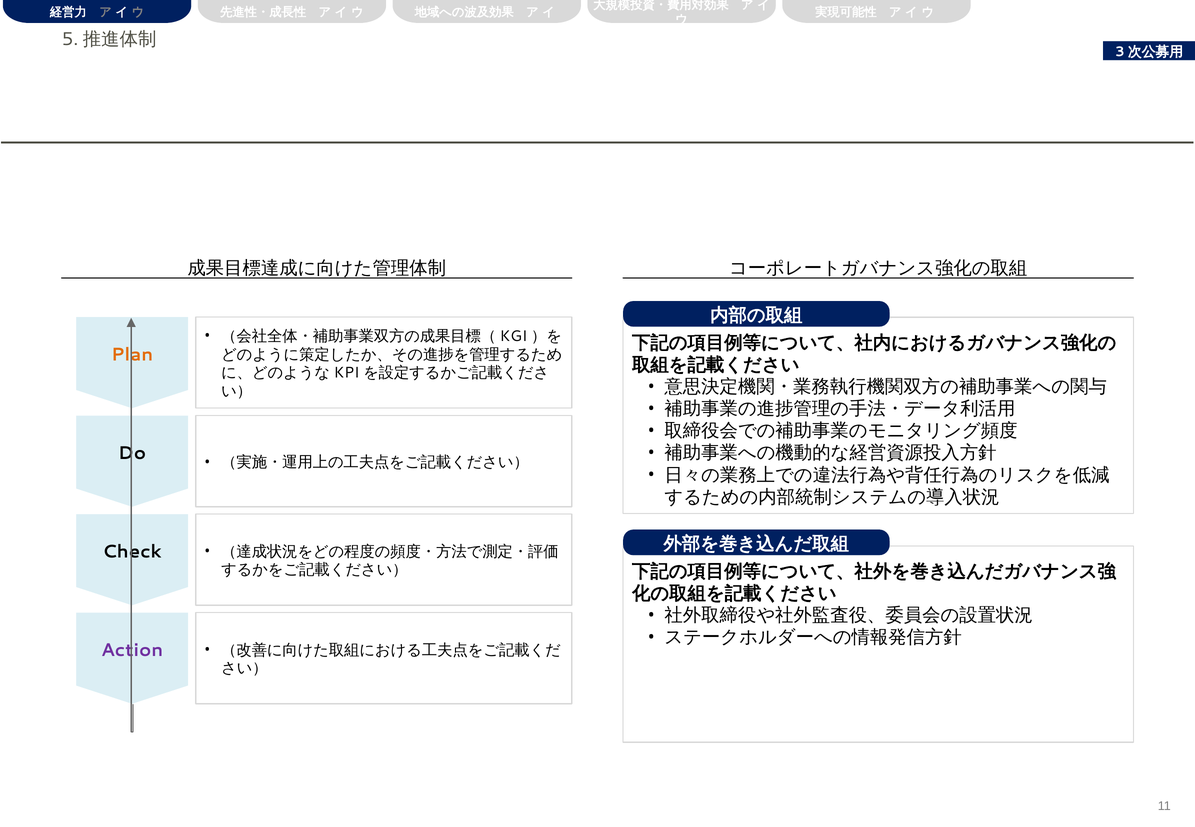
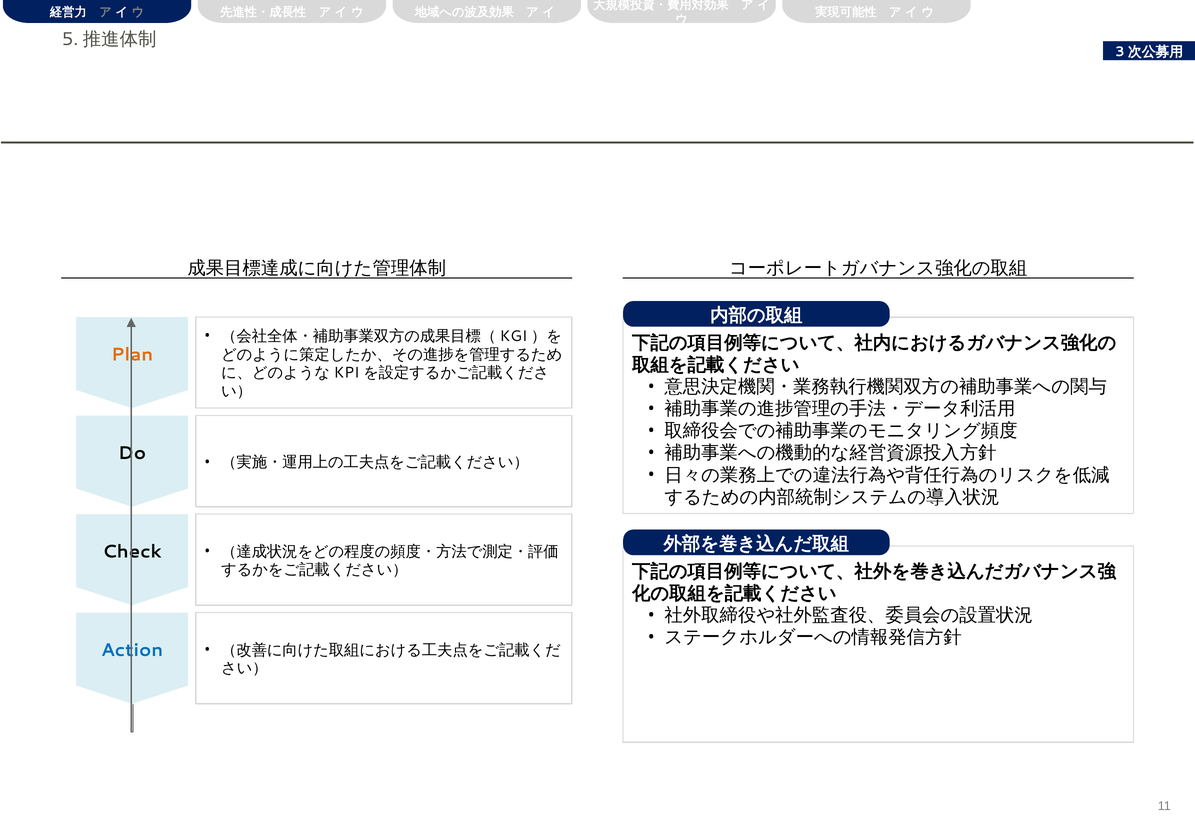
Action colour: purple -> blue
